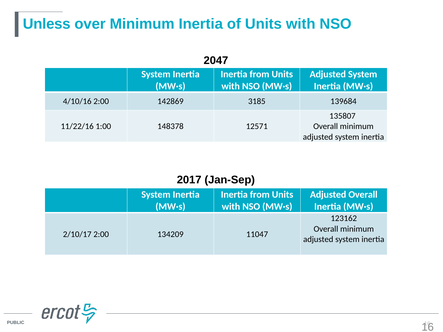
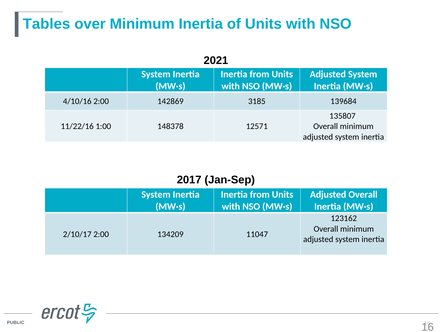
Unless: Unless -> Tables
2047: 2047 -> 2021
